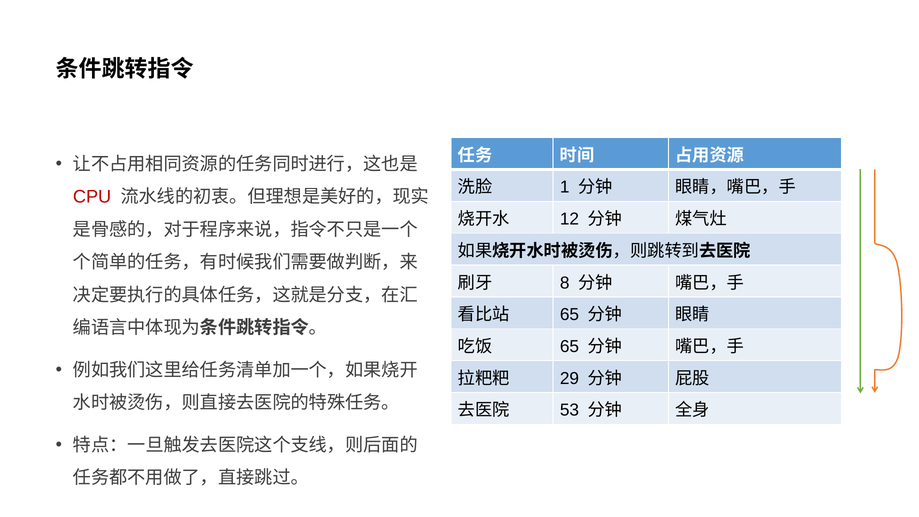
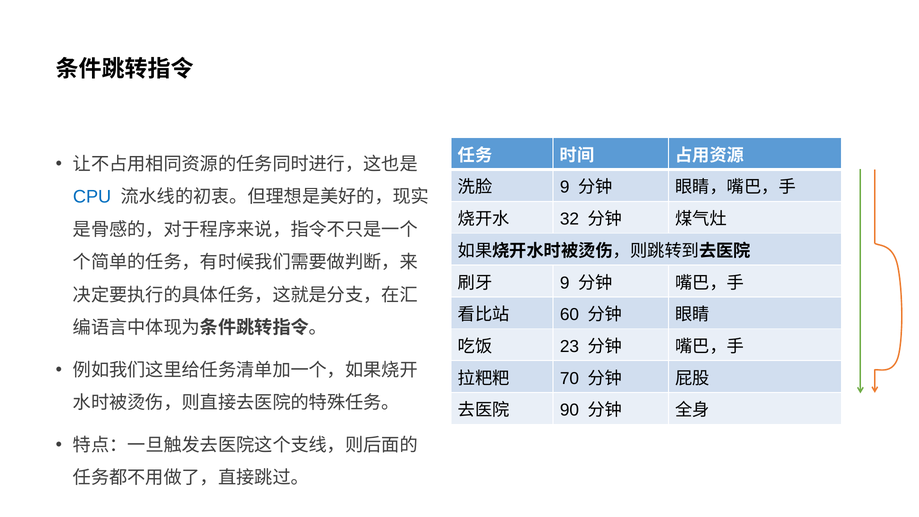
1 at (565, 187): 1 -> 9
CPU colour: red -> blue
12: 12 -> 32
8 at (565, 283): 8 -> 9
65 at (570, 315): 65 -> 60
65 at (570, 347): 65 -> 23
29: 29 -> 70
53: 53 -> 90
